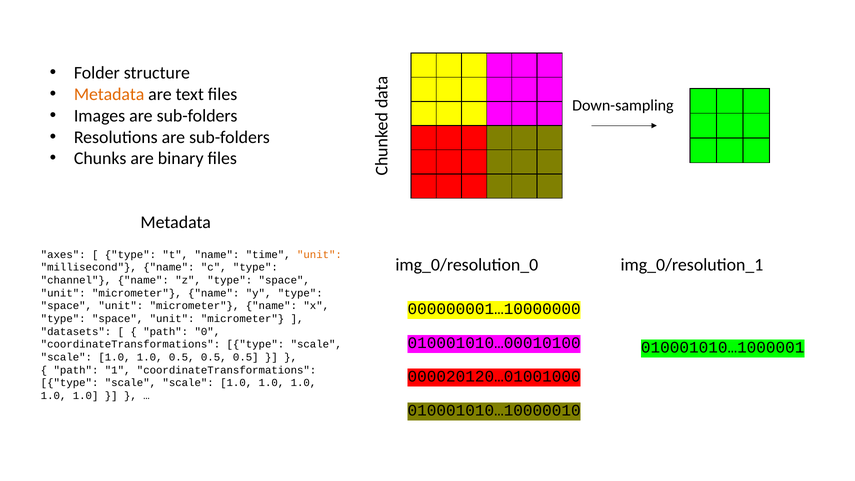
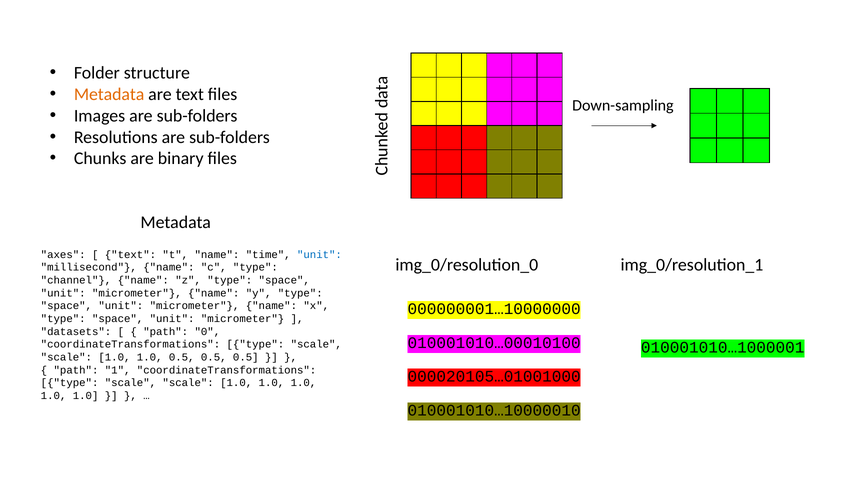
type at (130, 255): type -> text
unit at (319, 255) colour: orange -> blue
000020120…01001000: 000020120…01001000 -> 000020105…01001000
